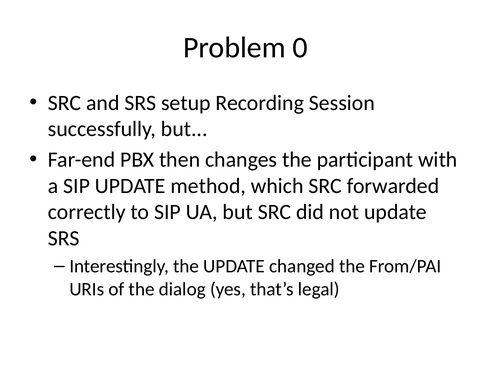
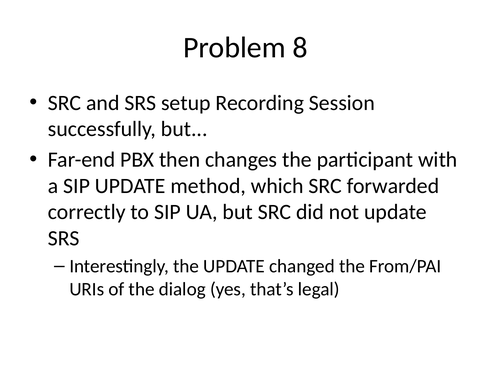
0: 0 -> 8
